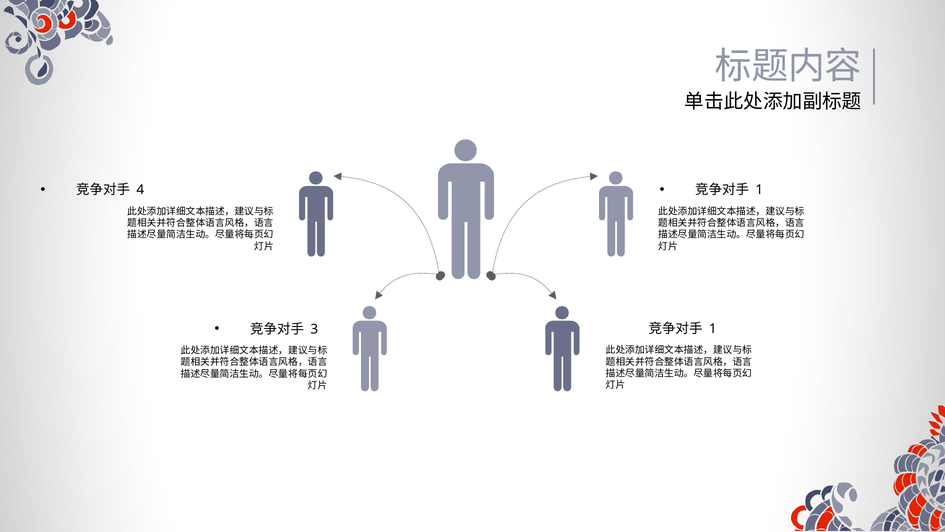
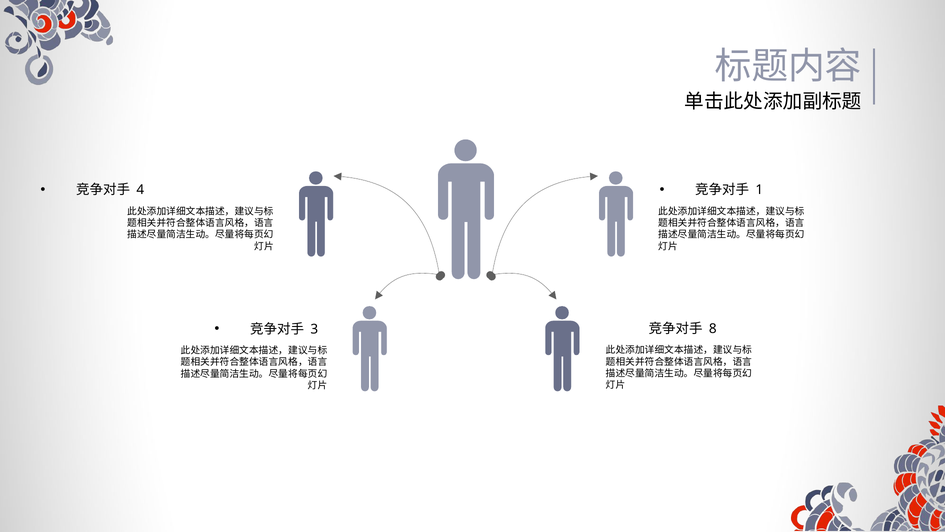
1 at (713, 329): 1 -> 8
